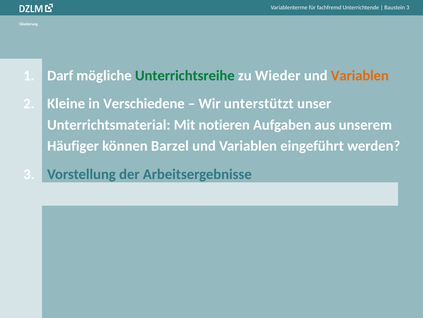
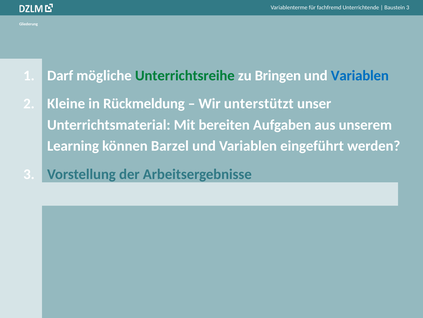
Wieder: Wieder -> Bringen
Variablen at (360, 75) colour: orange -> blue
Verschiedene: Verschiedene -> Rückmeldung
notieren: notieren -> bereiten
Häufiger: Häufiger -> Learning
